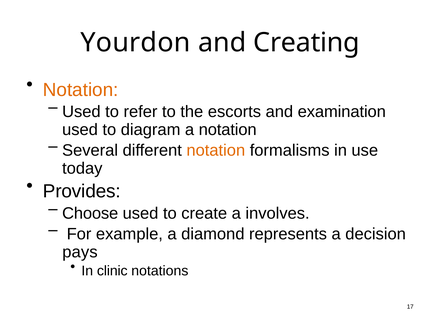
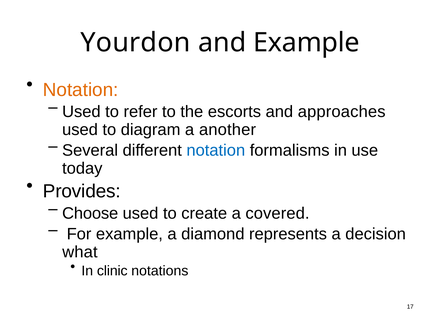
and Creating: Creating -> Example
examination: examination -> approaches
a notation: notation -> another
notation at (216, 151) colour: orange -> blue
involves: involves -> covered
pays: pays -> what
